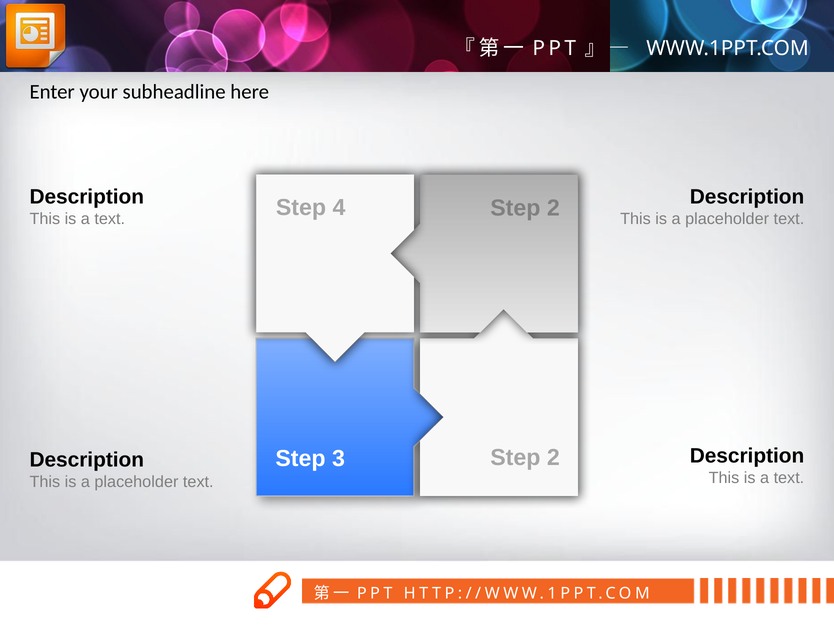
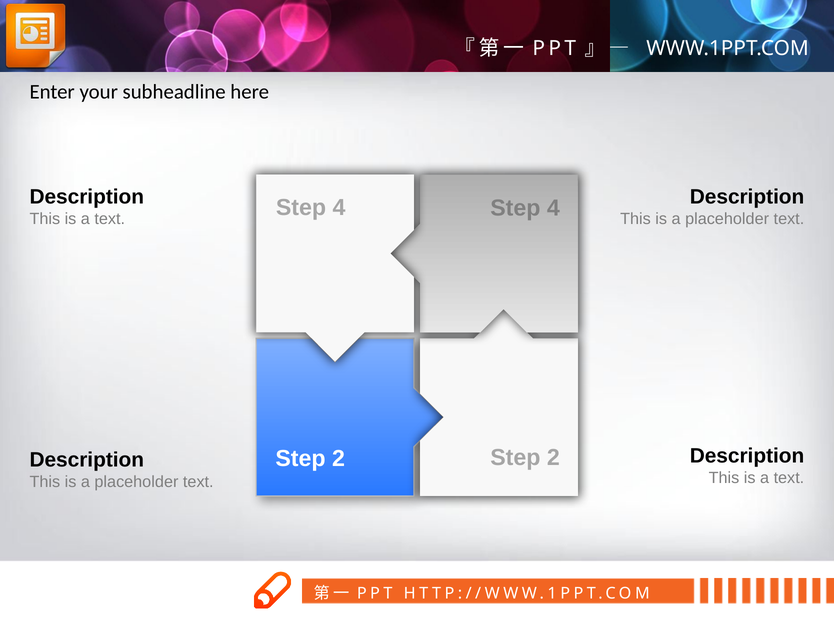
2 at (553, 208): 2 -> 4
3 at (339, 459): 3 -> 2
